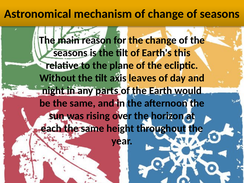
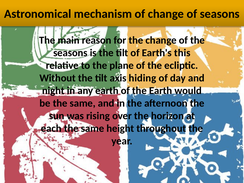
leaves: leaves -> hiding
any parts: parts -> earth
